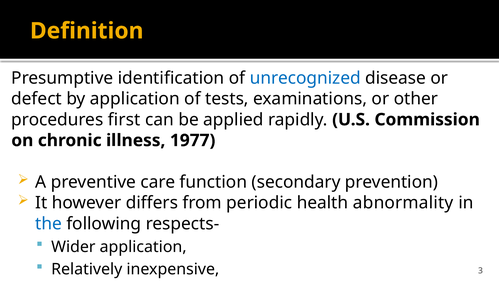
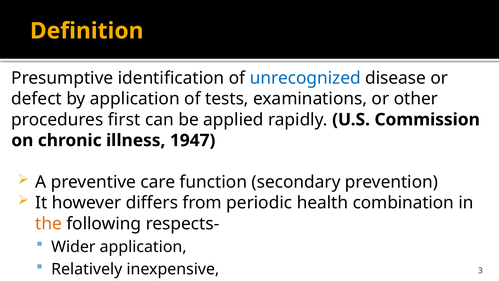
1977: 1977 -> 1947
abnormality: abnormality -> combination
the colour: blue -> orange
